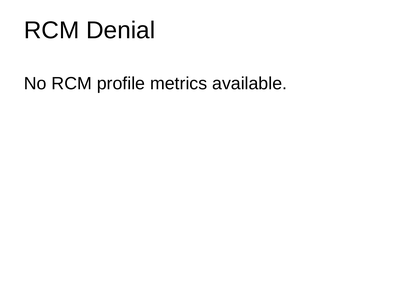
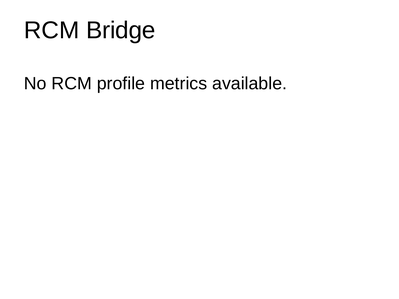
Denial: Denial -> Bridge
